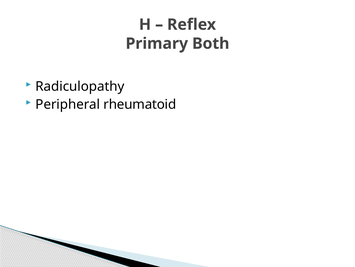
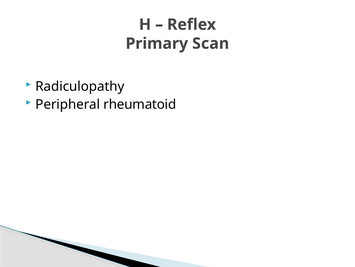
Both: Both -> Scan
